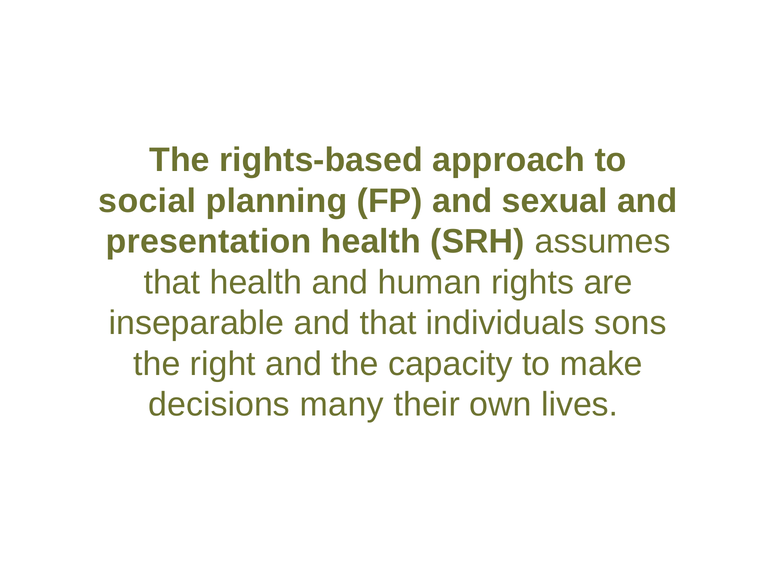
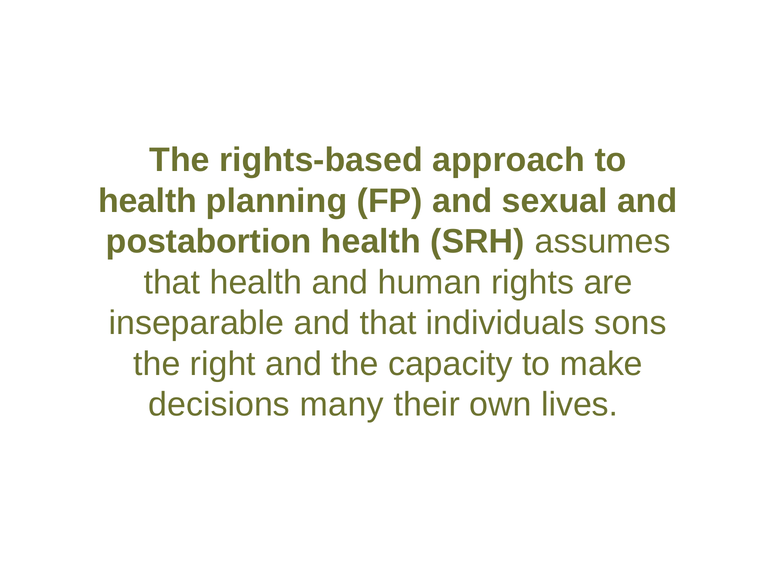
social at (147, 201): social -> health
presentation: presentation -> postabortion
